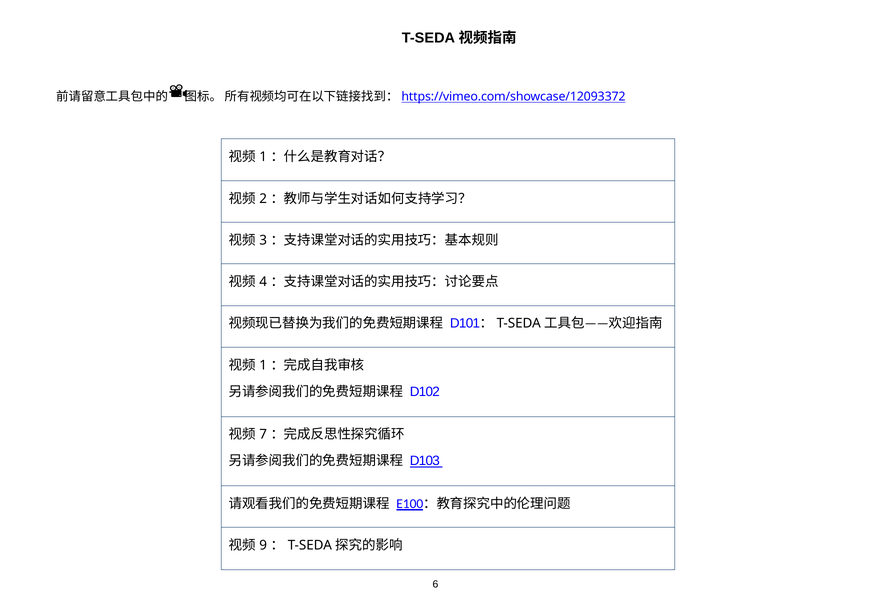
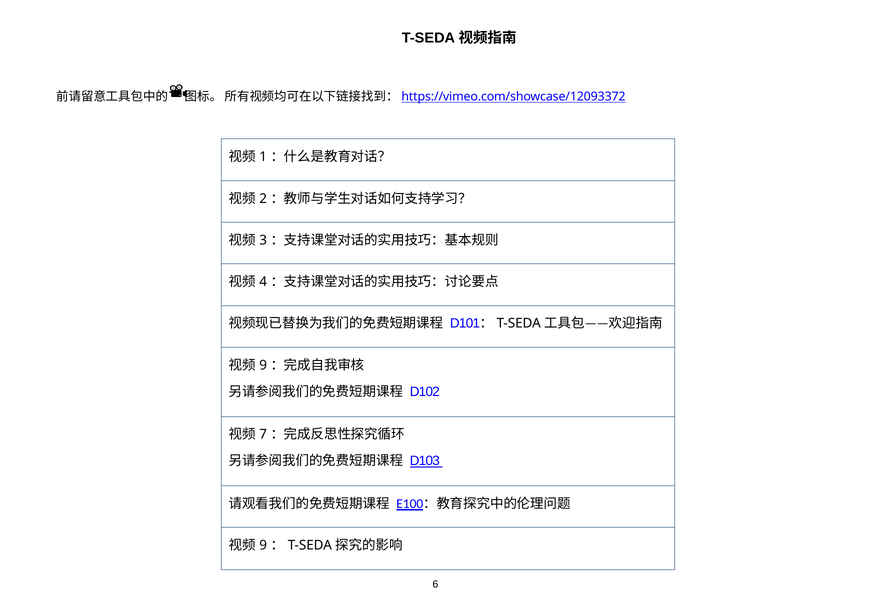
1 at (263, 365): 1 -> 9
